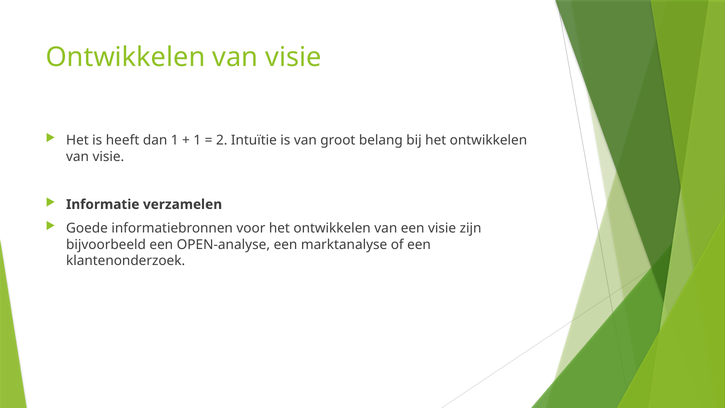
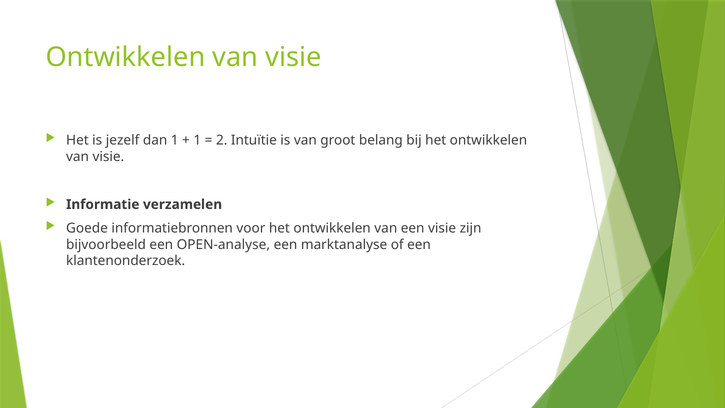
heeft: heeft -> jezelf
